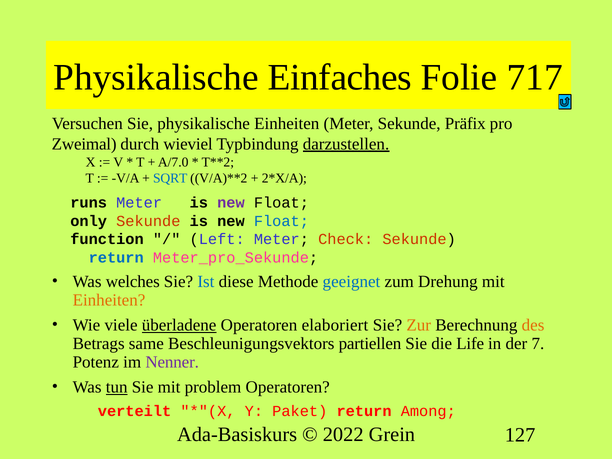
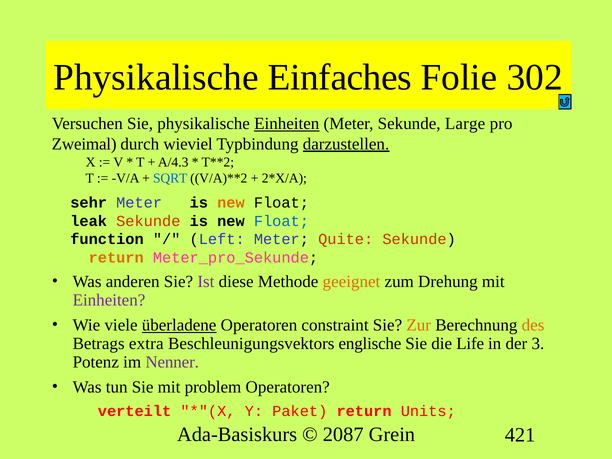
717: 717 -> 302
Einheiten at (287, 124) underline: none -> present
Präfix: Präfix -> Large
A/7.0: A/7.0 -> A/4.3
runs: runs -> sehr
new at (231, 203) colour: purple -> orange
only: only -> leak
Check: Check -> Quite
return at (116, 258) colour: blue -> orange
welches: welches -> anderen
Ist colour: blue -> purple
geeignet colour: blue -> orange
Einheiten at (109, 300) colour: orange -> purple
elaboriert: elaboriert -> constraint
same: same -> extra
partiellen: partiellen -> englische
7: 7 -> 3
tun underline: present -> none
Among: Among -> Units
2022: 2022 -> 2087
127: 127 -> 421
